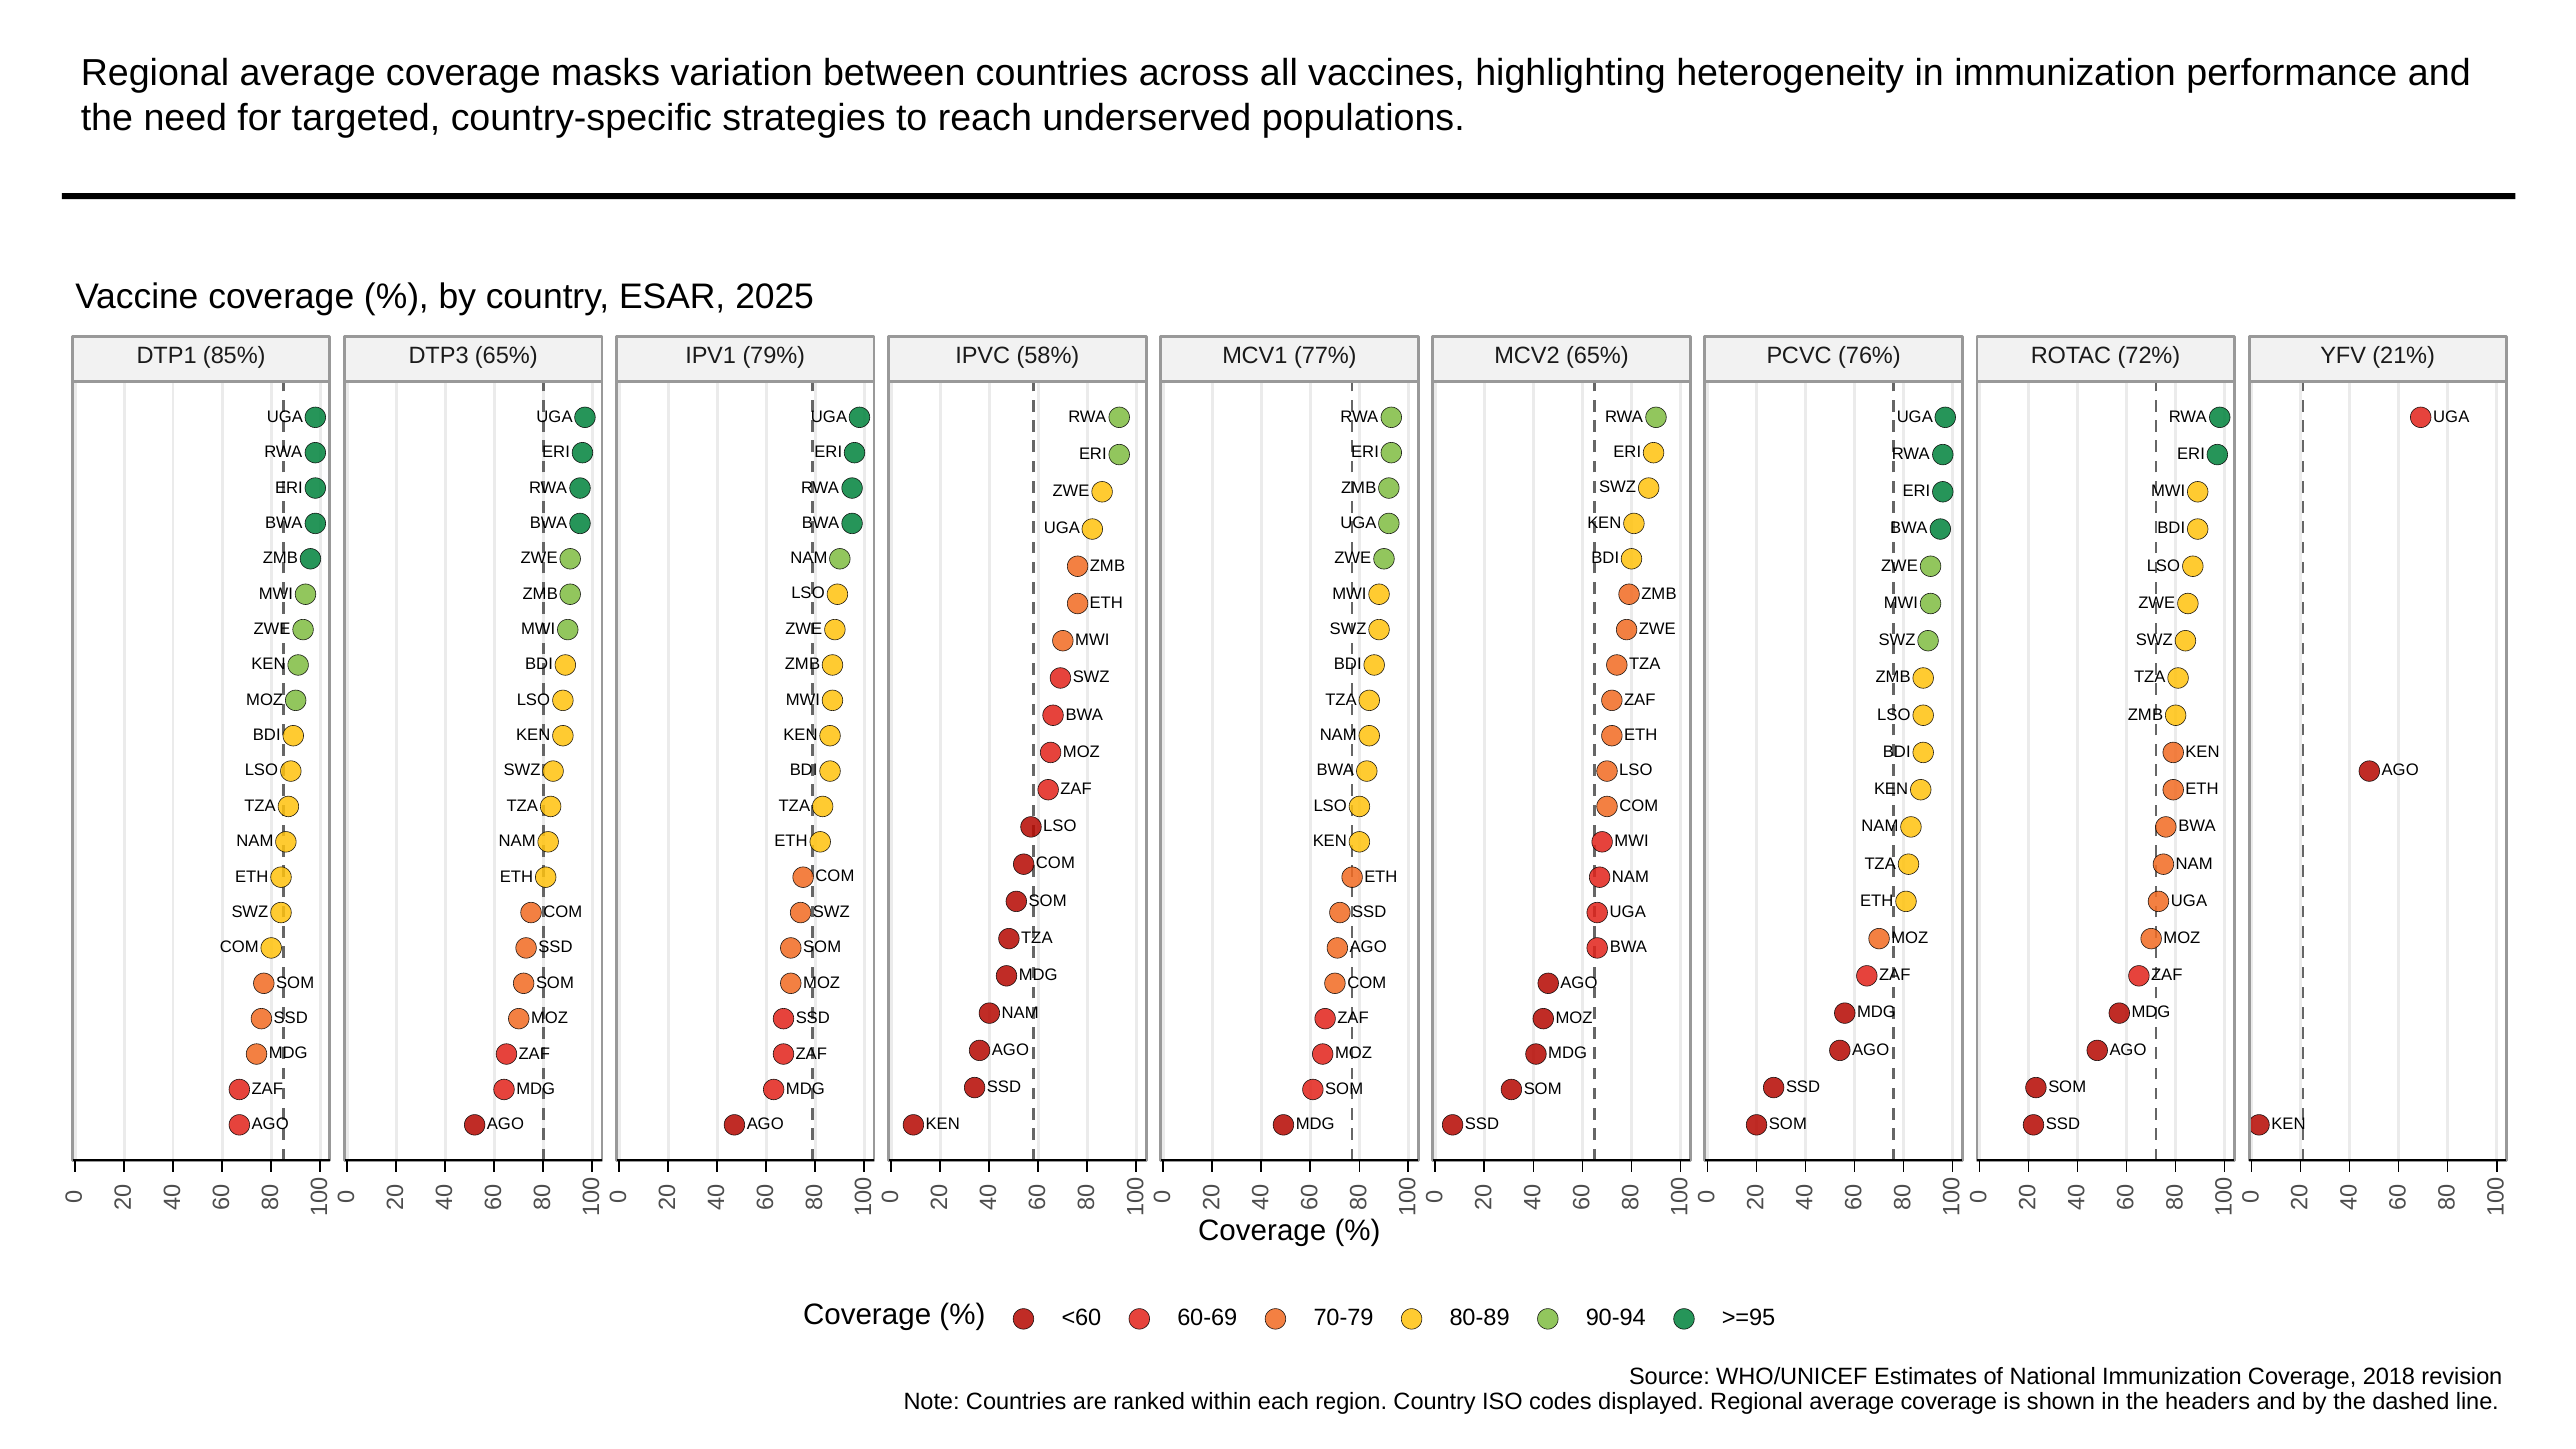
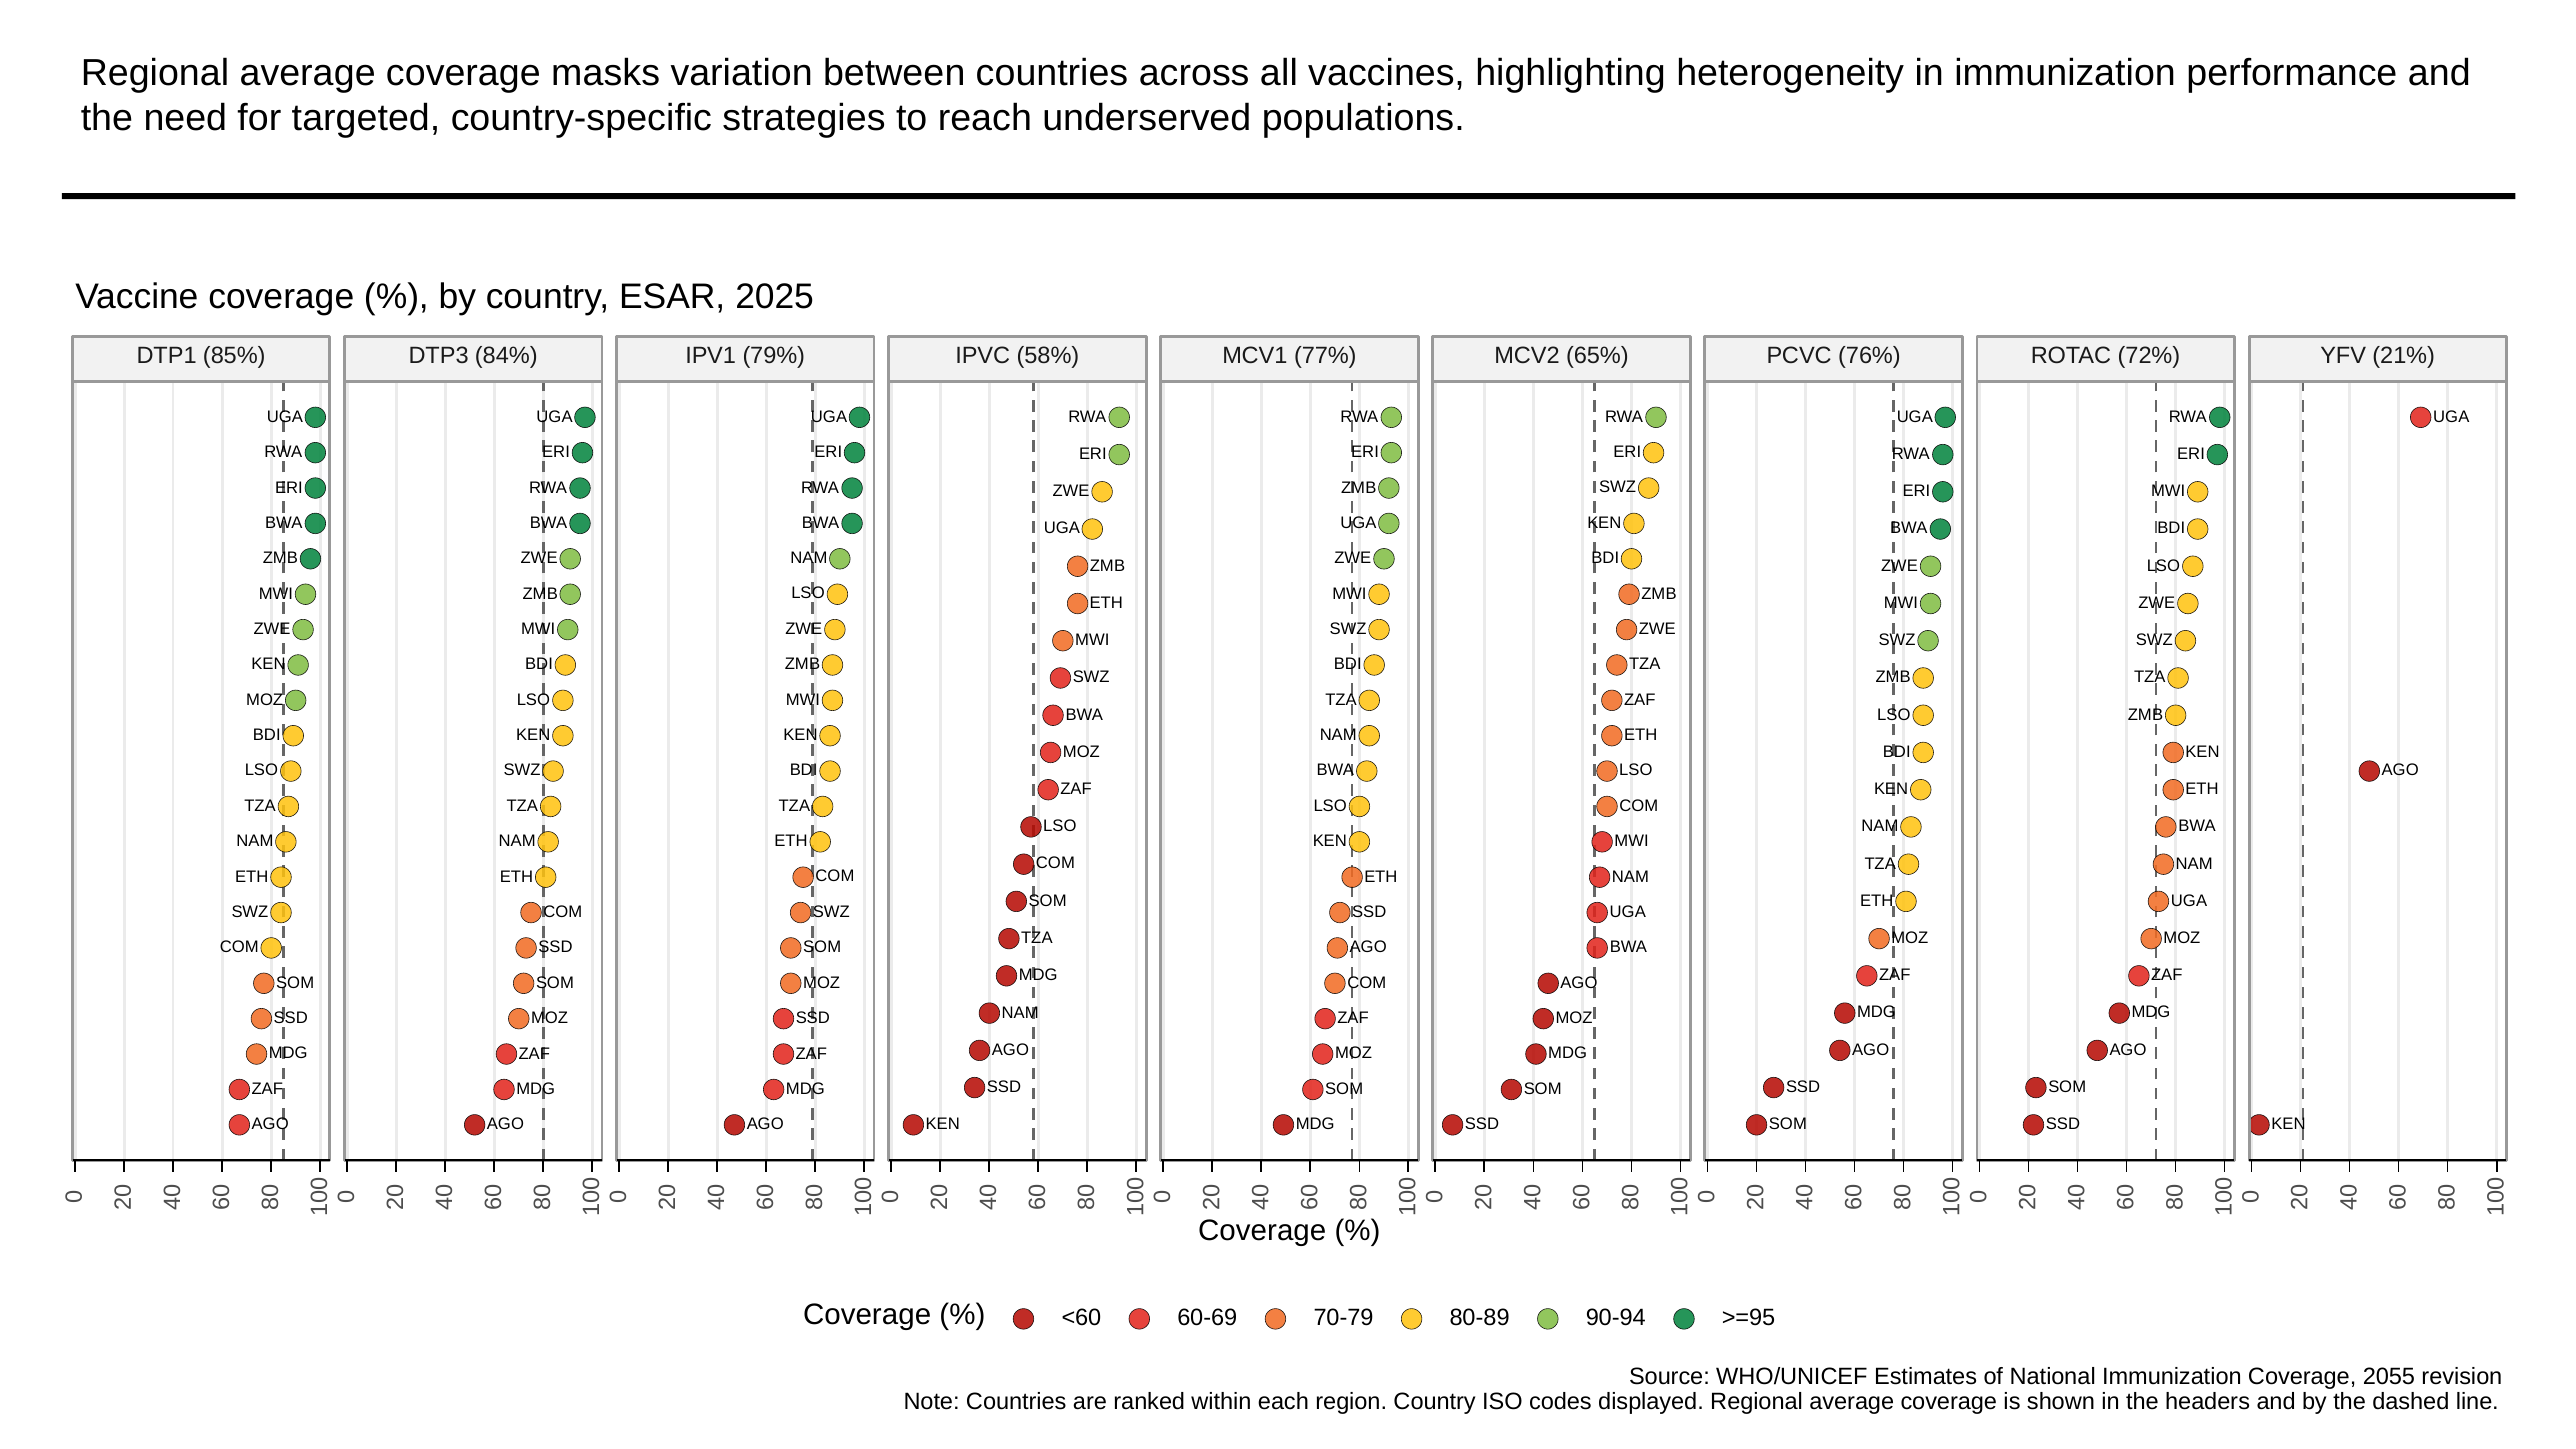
DTP3 65%: 65% -> 84%
2018: 2018 -> 2055
